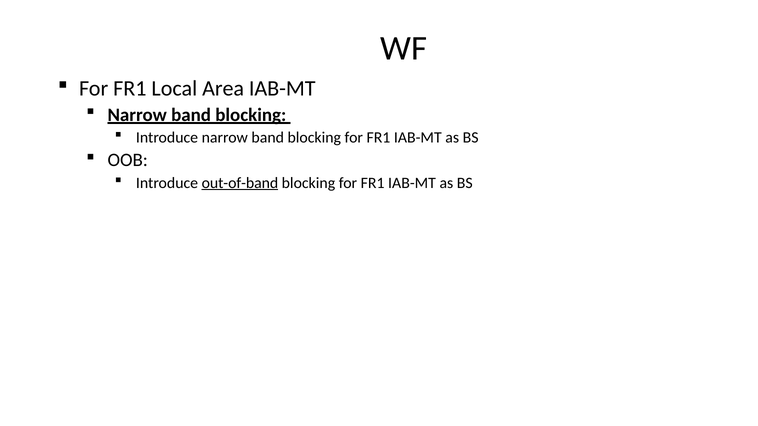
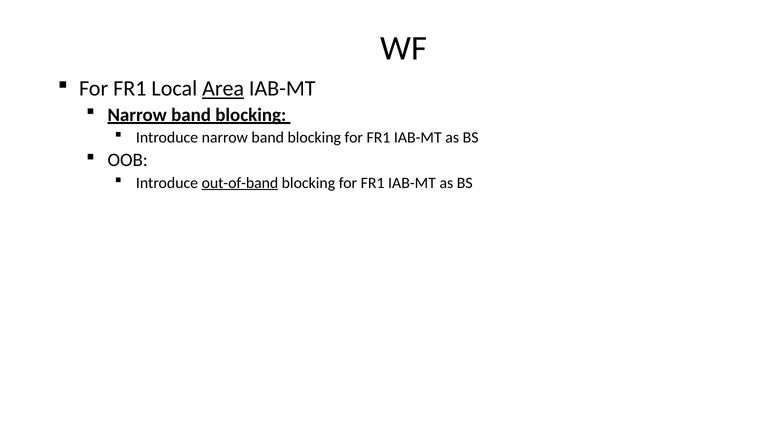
Area underline: none -> present
